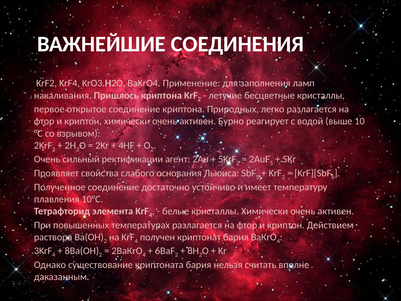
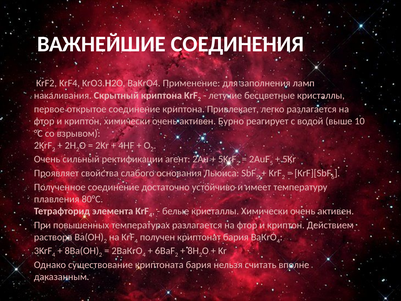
Пришлось: Пришлось -> Скрытный
Природных: Природных -> Привлекает
10°С: 10°С -> 80°С
